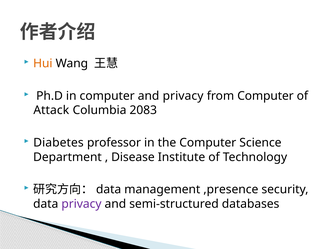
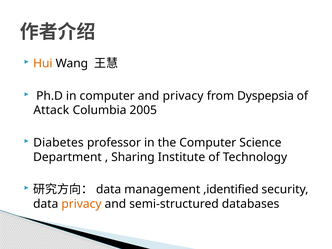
from Computer: Computer -> Dyspepsia
2083: 2083 -> 2005
Disease: Disease -> Sharing
,presence: ,presence -> ,identified
privacy at (81, 204) colour: purple -> orange
